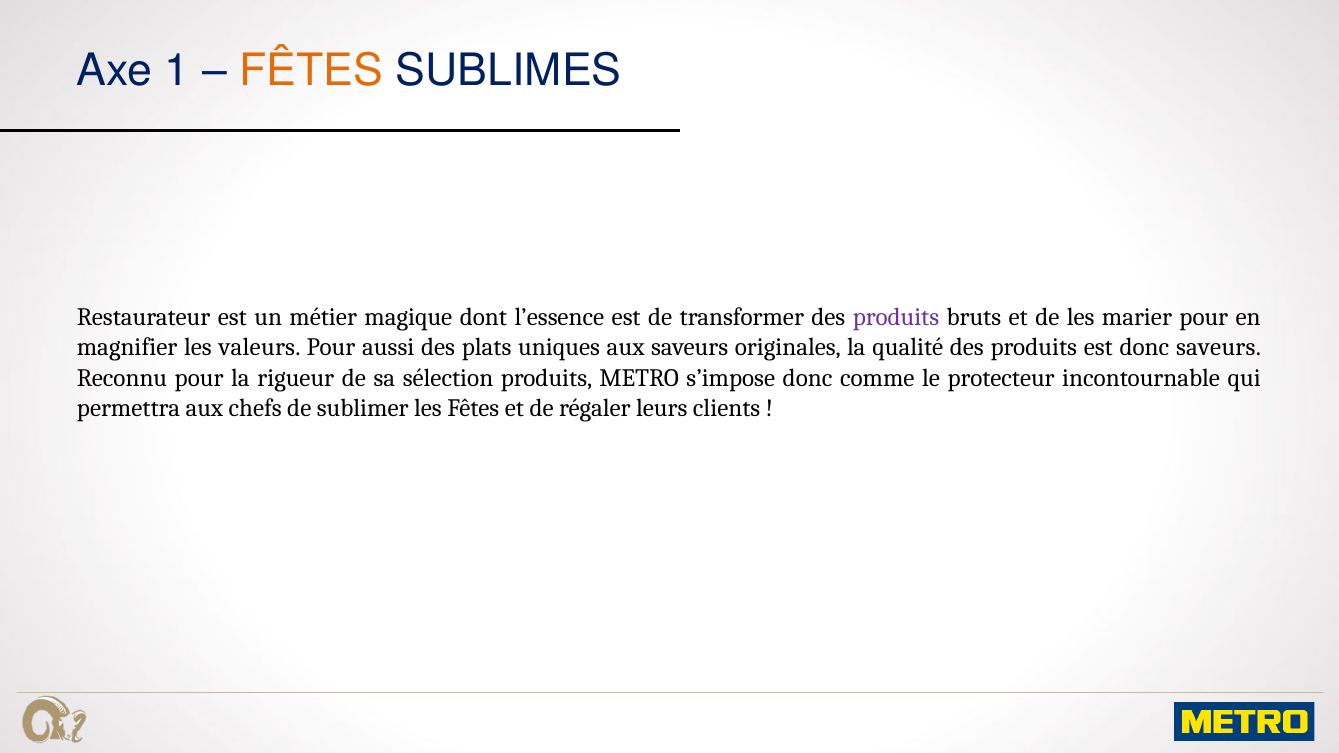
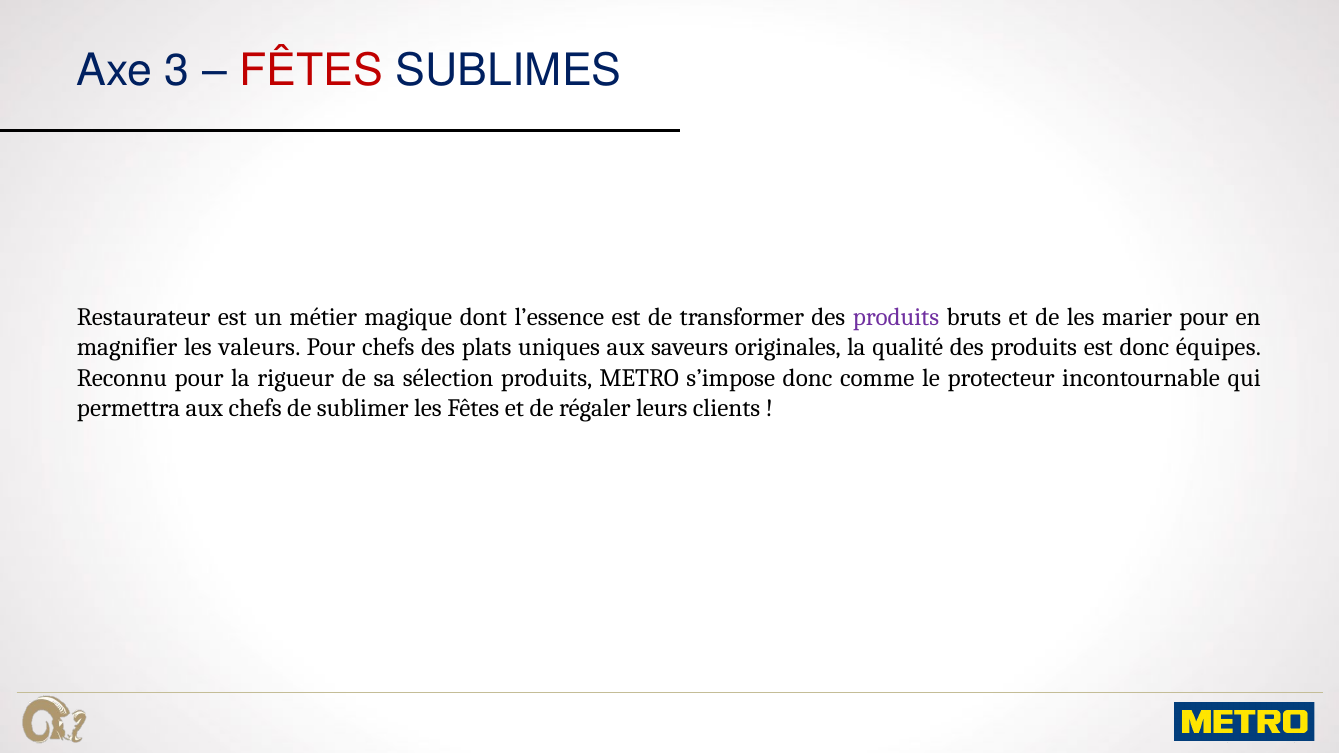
1: 1 -> 3
FÊTES at (311, 71) colour: orange -> red
Pour aussi: aussi -> chefs
donc saveurs: saveurs -> équipes
